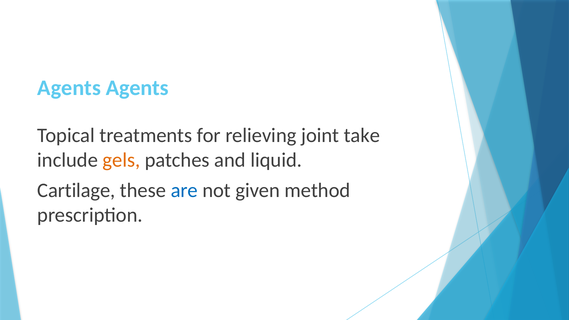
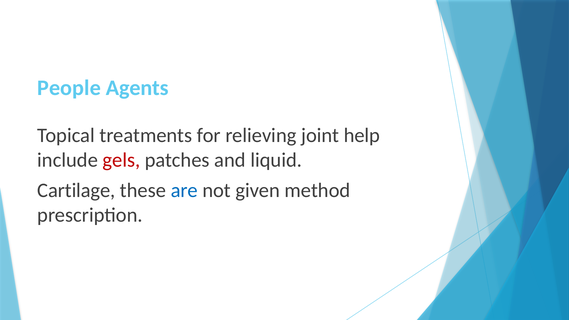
Agents at (69, 88): Agents -> People
take: take -> help
gels colour: orange -> red
